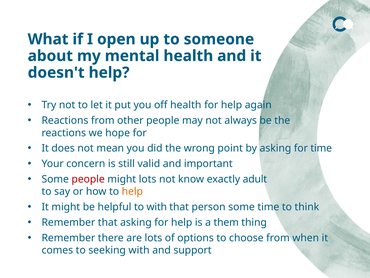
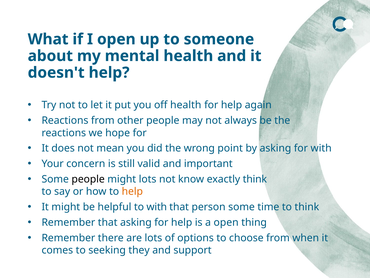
for time: time -> with
people at (88, 179) colour: red -> black
exactly adult: adult -> think
a them: them -> open
seeking with: with -> they
